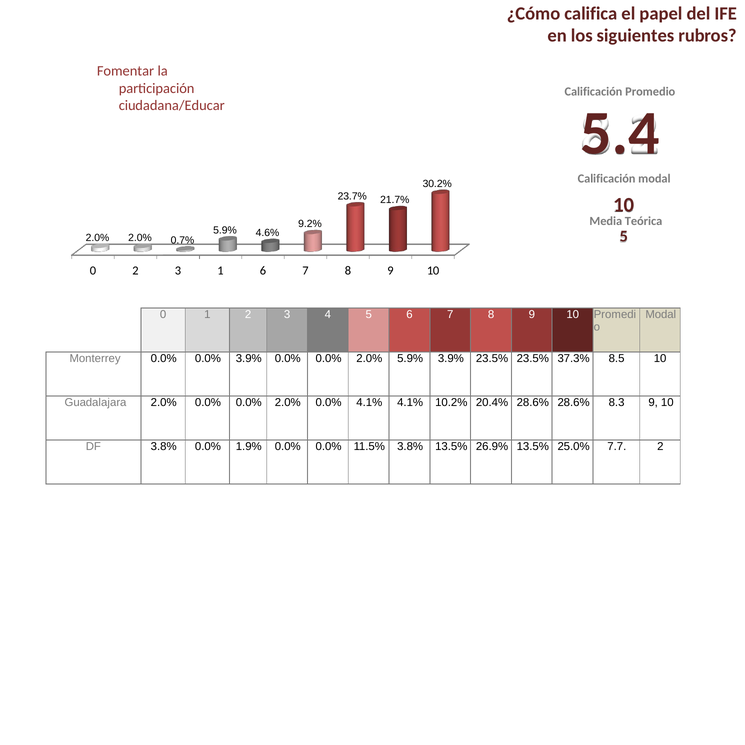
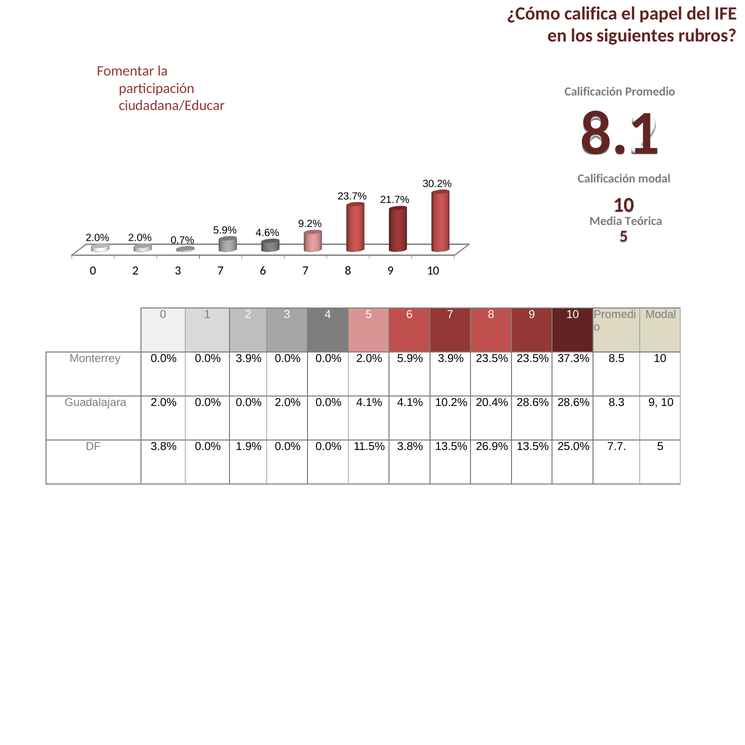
5.4: 5.4 -> 8.1
3 1: 1 -> 7
7.7 2: 2 -> 5
